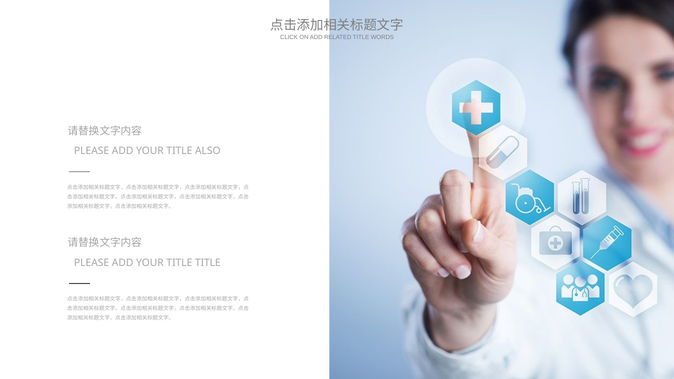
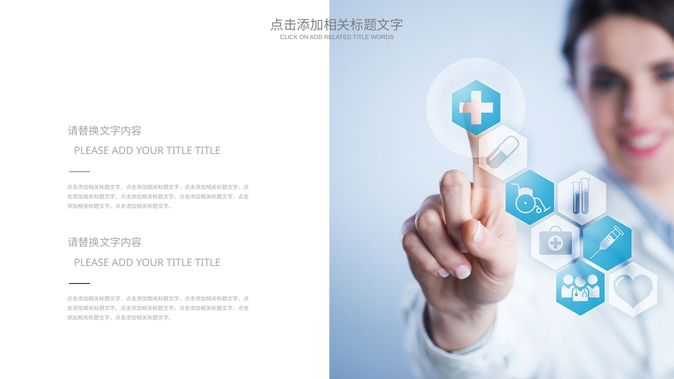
ALSO at (208, 151): ALSO -> TITLE
